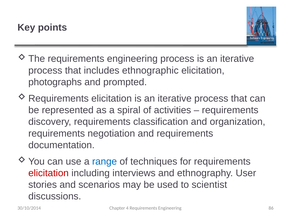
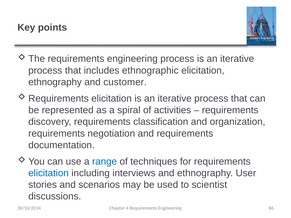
photographs at (55, 82): photographs -> ethnography
prompted: prompted -> customer
elicitation at (49, 173) colour: red -> blue
